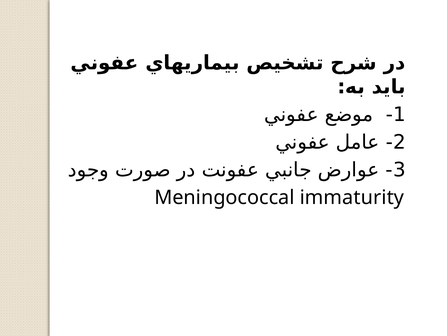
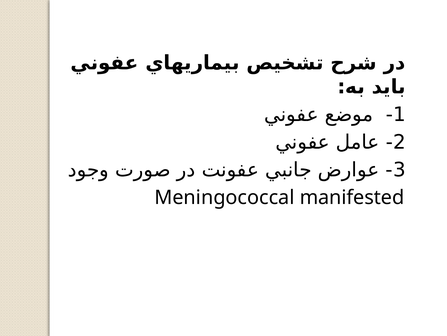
immaturity: immaturity -> manifested
